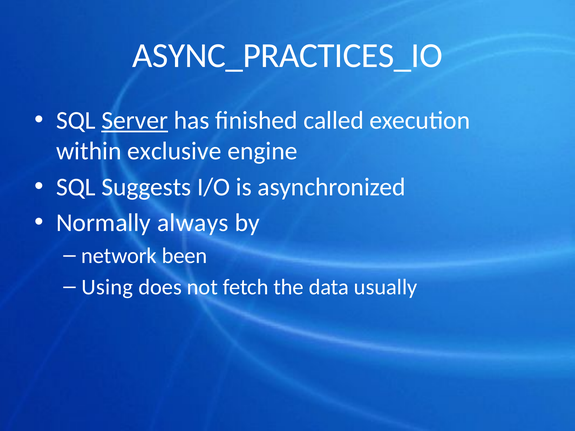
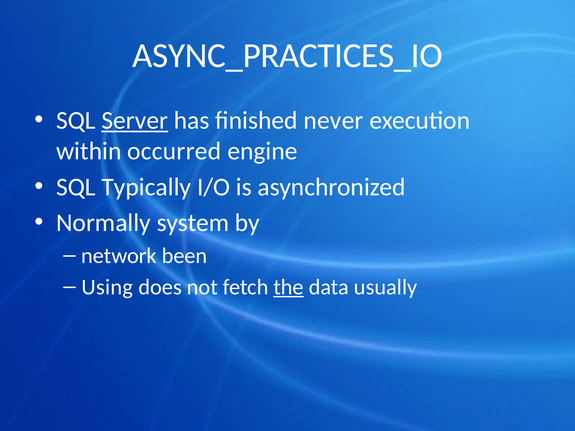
called: called -> never
exclusive: exclusive -> occurred
Suggests: Suggests -> Typically
always: always -> system
the underline: none -> present
